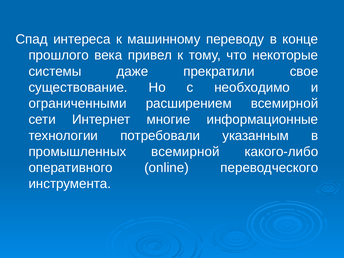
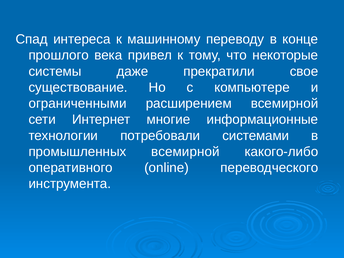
необходимо: необходимо -> компьютере
указанным: указанным -> системами
